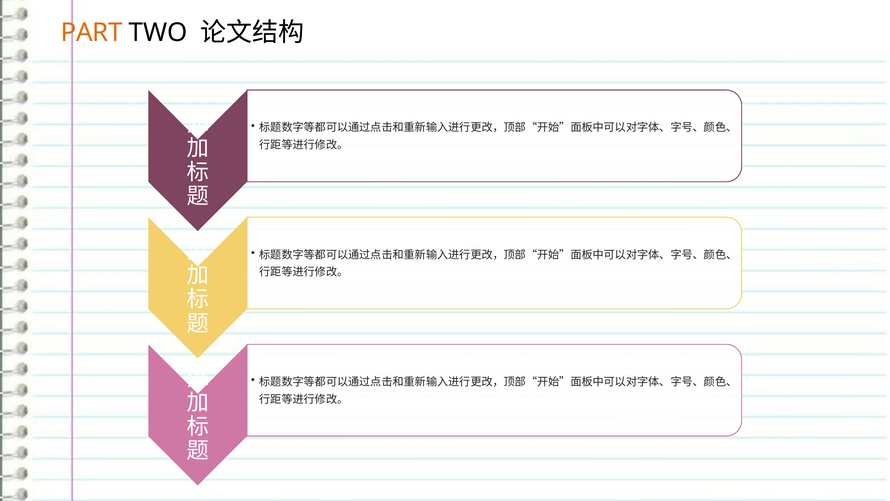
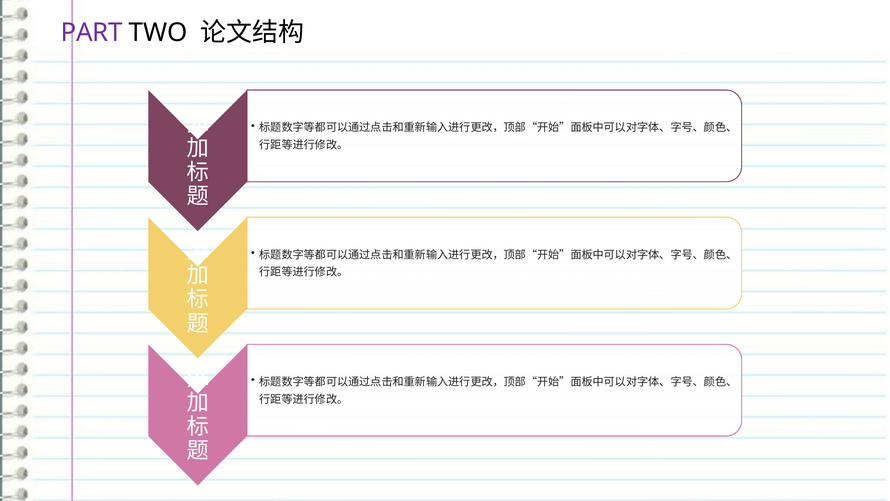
PART colour: orange -> purple
